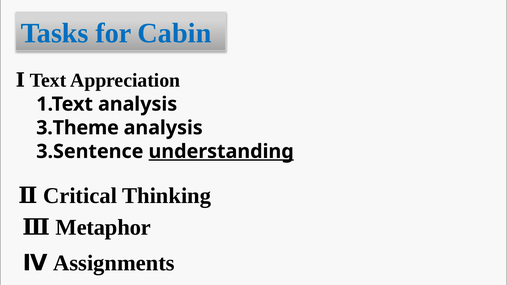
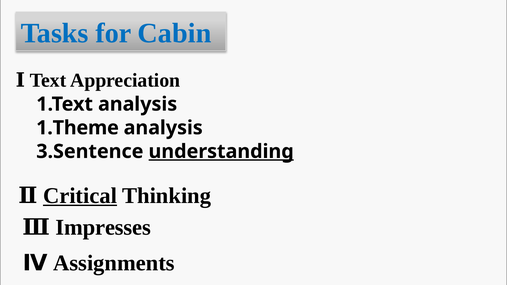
3.Theme: 3.Theme -> 1.Theme
Critical underline: none -> present
Metaphor: Metaphor -> Impresses
